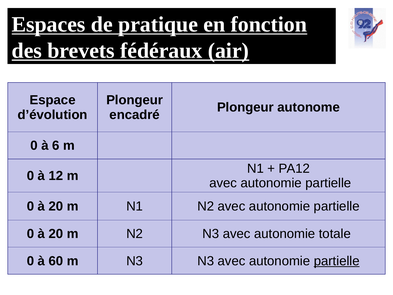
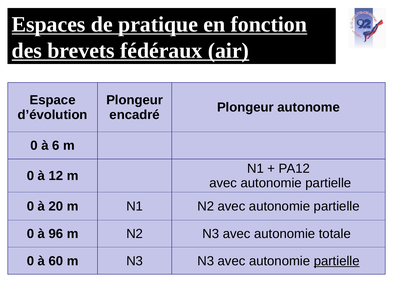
20 at (56, 234): 20 -> 96
